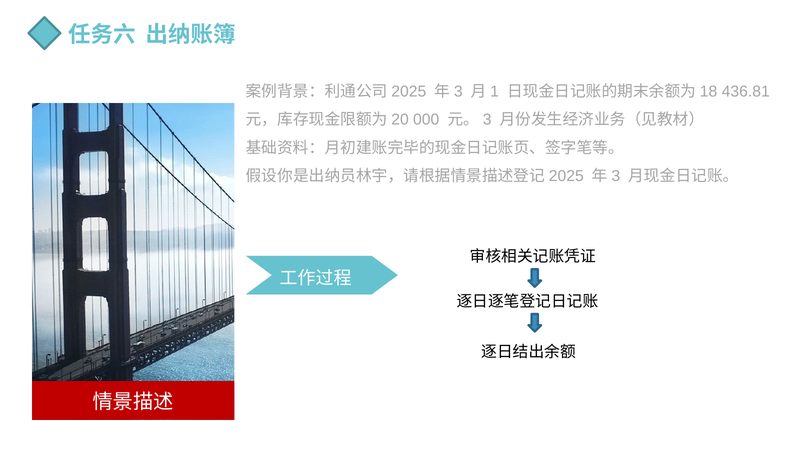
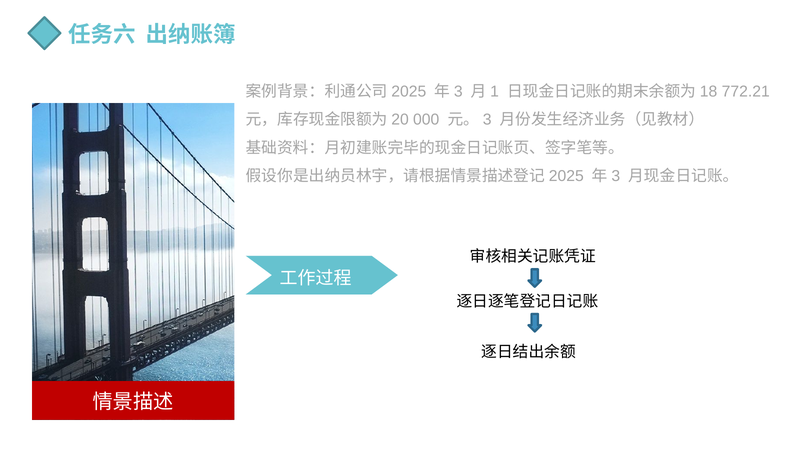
436.81: 436.81 -> 772.21
